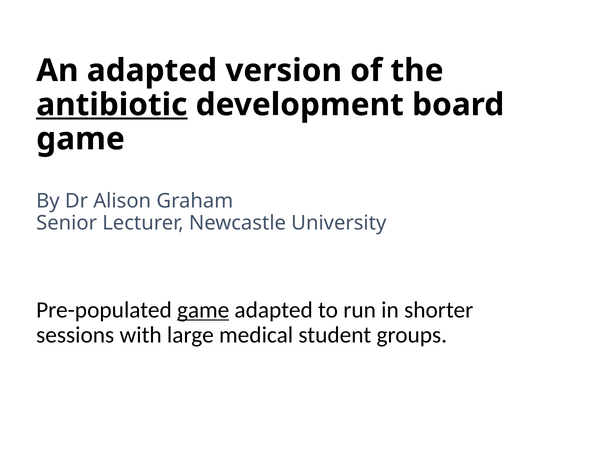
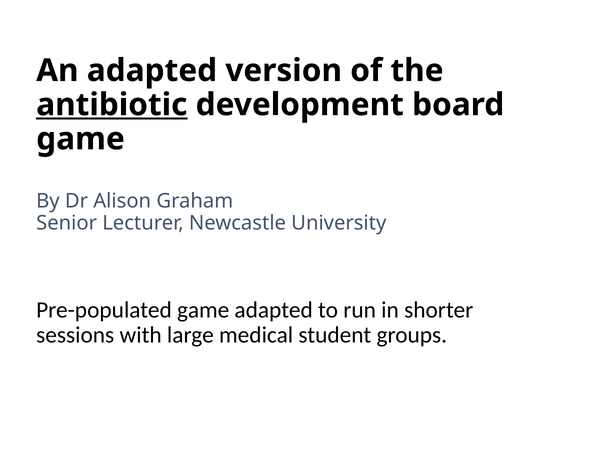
game at (203, 310) underline: present -> none
